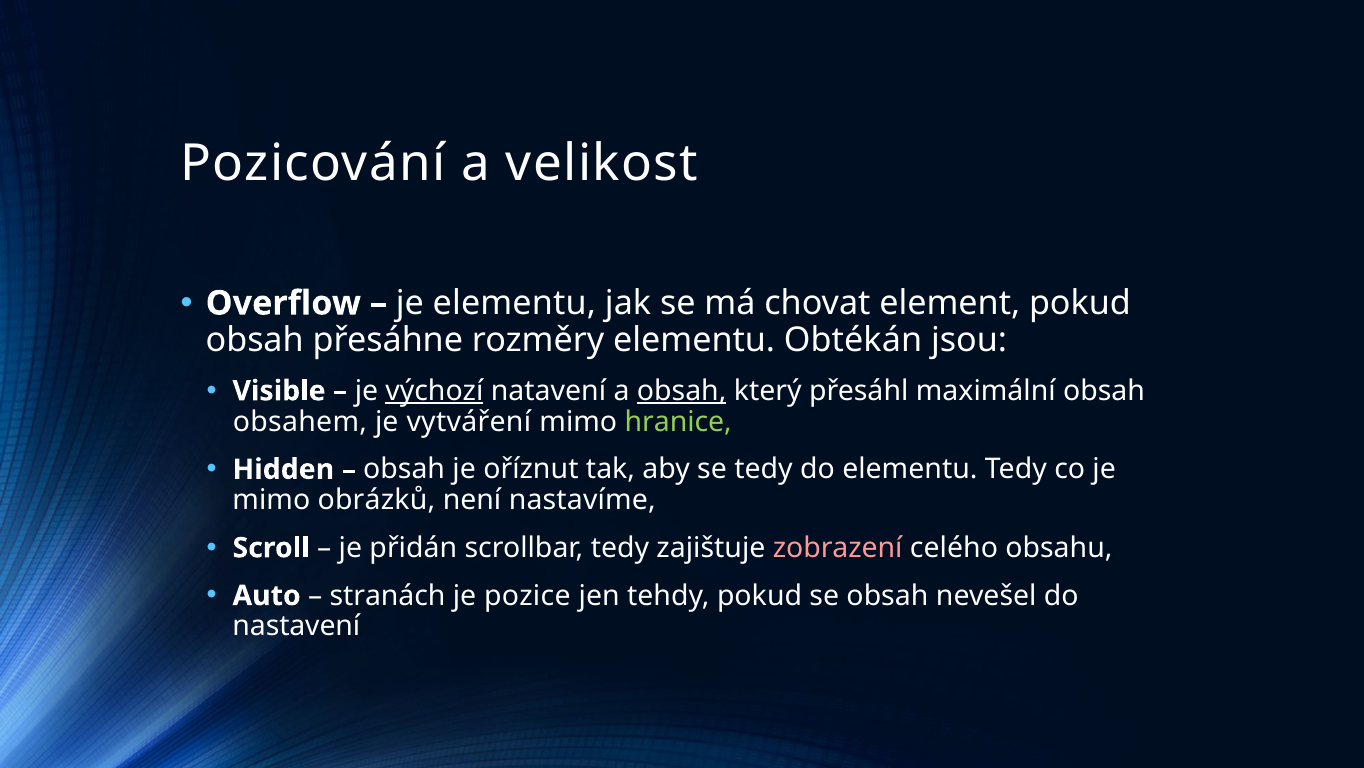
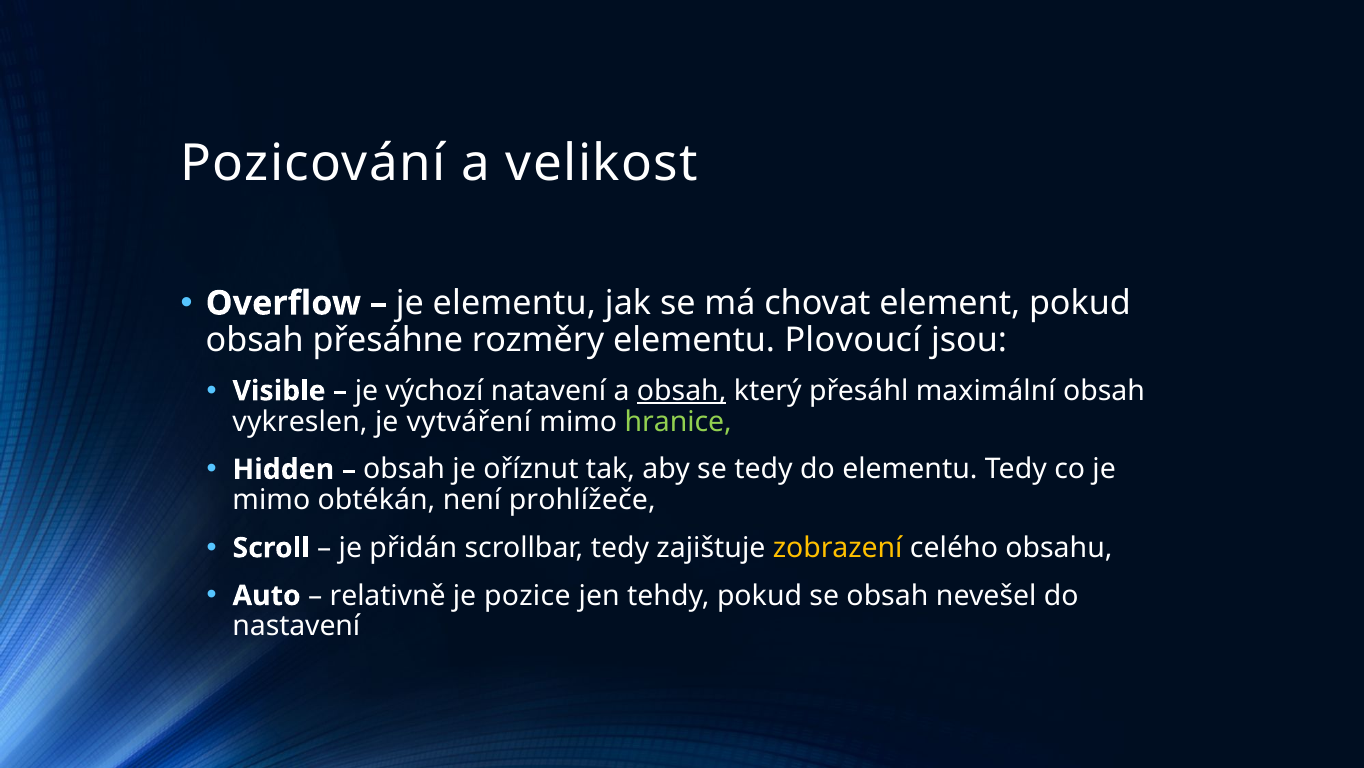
Obtékán: Obtékán -> Plovoucí
výchozí underline: present -> none
obsahem: obsahem -> vykreslen
obrázků: obrázků -> obtékán
nastavíme: nastavíme -> prohlížeče
zobrazení colour: pink -> yellow
stranách: stranách -> relativně
